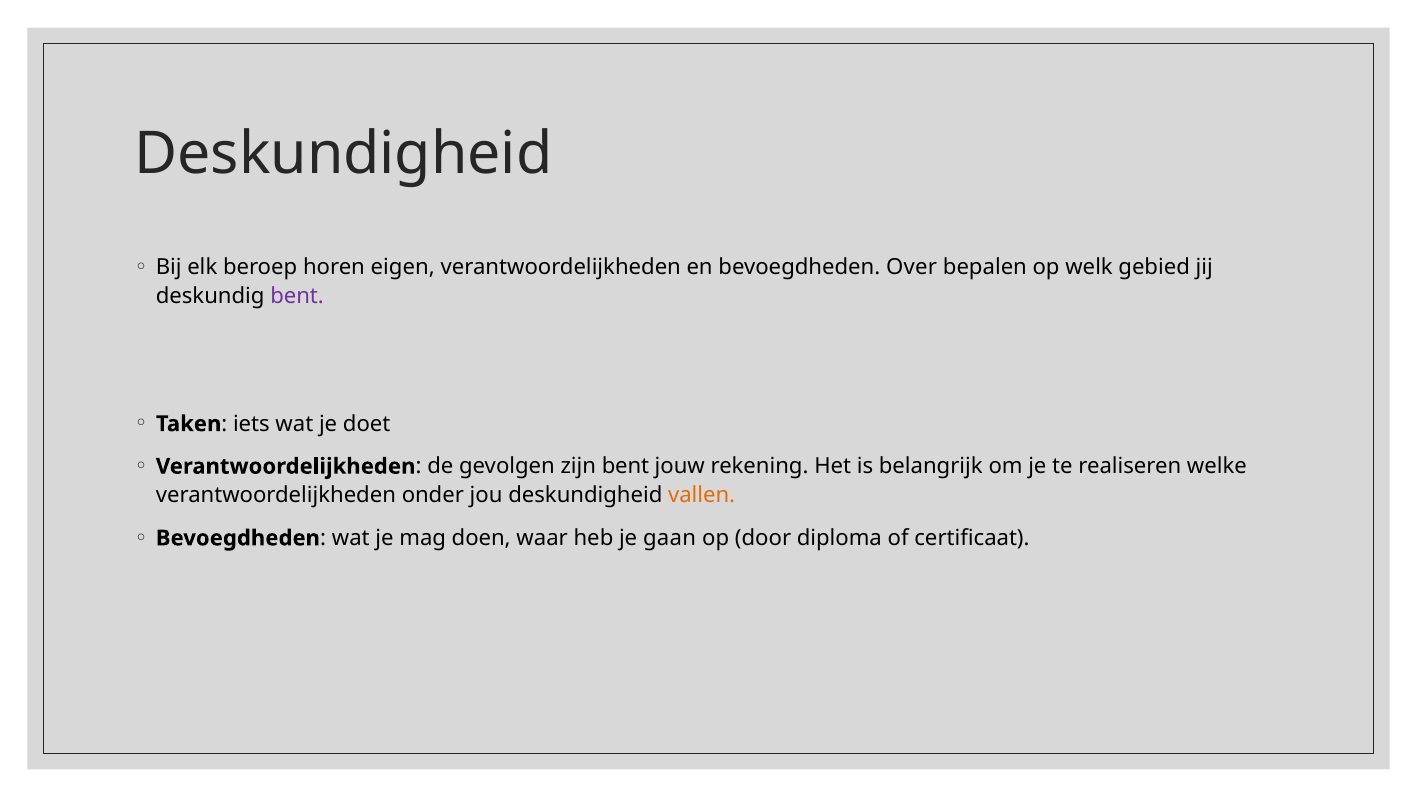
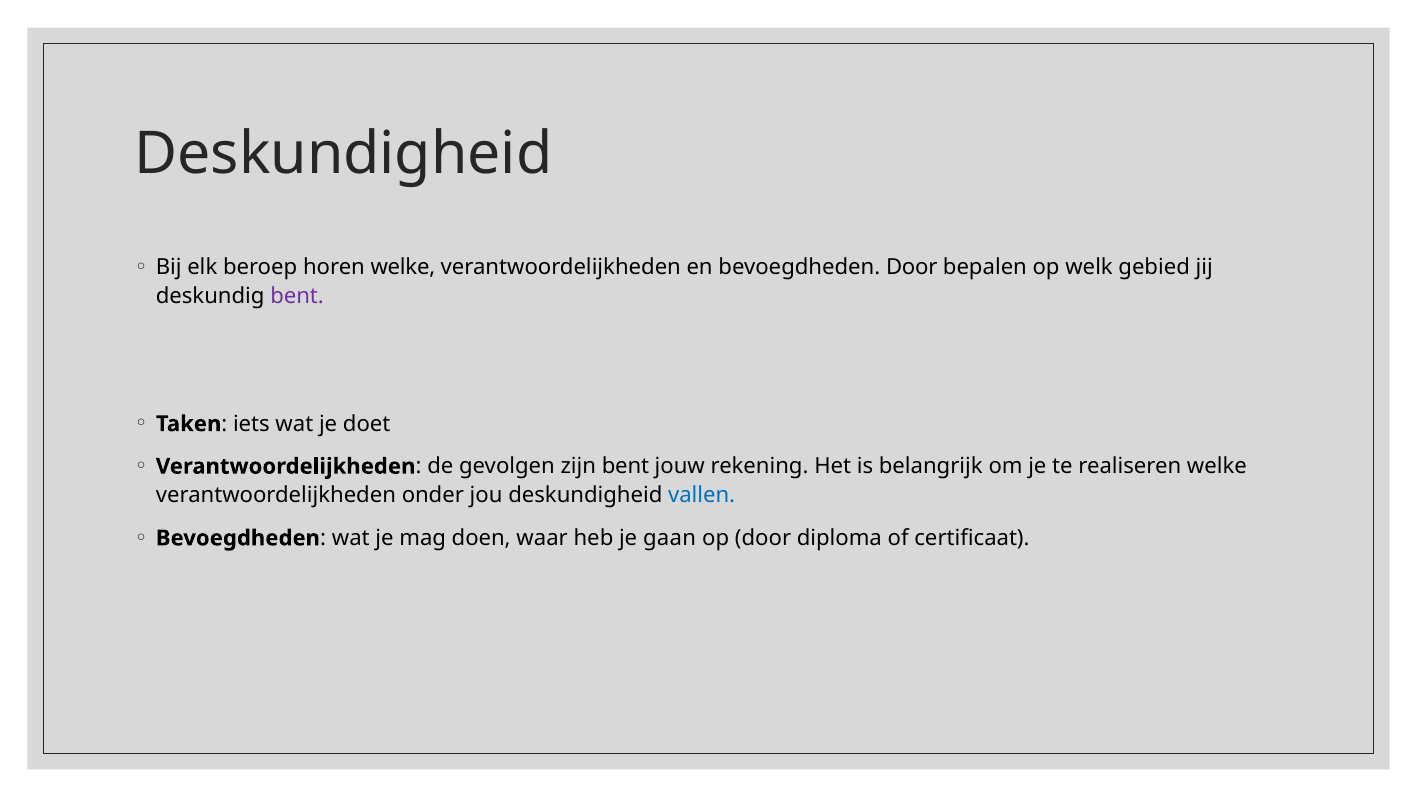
horen eigen: eigen -> welke
bevoegdheden Over: Over -> Door
vallen colour: orange -> blue
